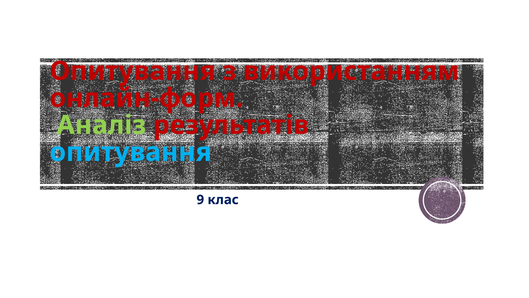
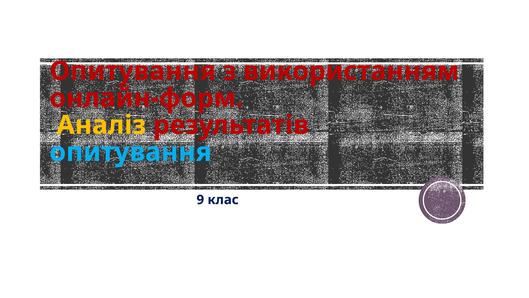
Аналіз colour: light green -> yellow
